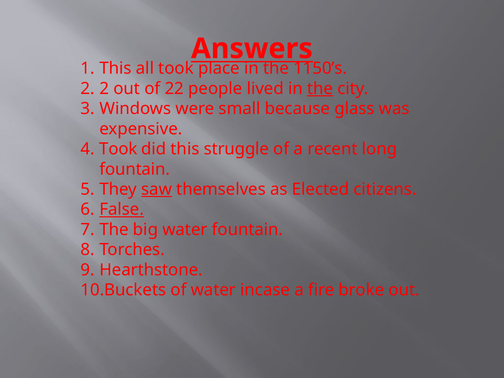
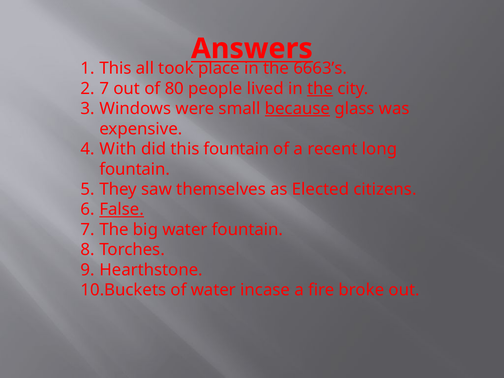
1150’s: 1150’s -> 6663’s
2 at (104, 88): 2 -> 7
22: 22 -> 80
because underline: none -> present
Took at (118, 149): Took -> With
this struggle: struggle -> fountain
saw underline: present -> none
